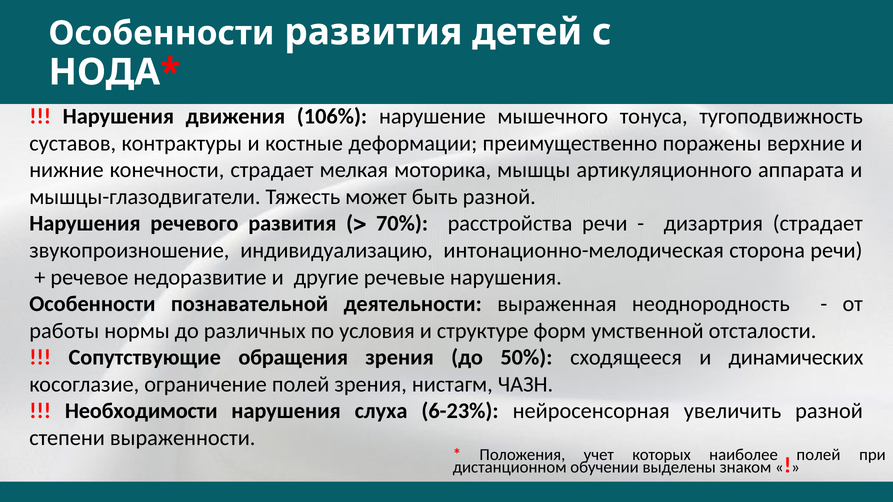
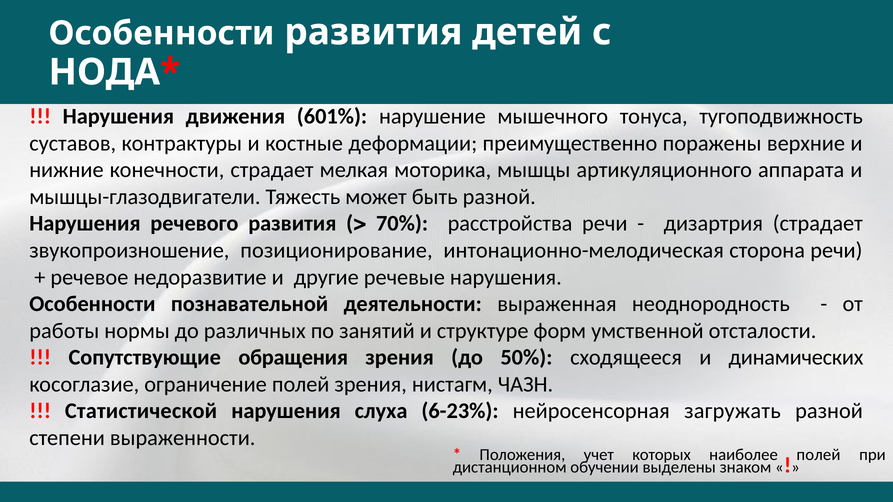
106%: 106% -> 601%
индивидуализацию: индивидуализацию -> позиционирование
условия: условия -> занятий
Необходимости: Необходимости -> Статистической
увеличить: увеличить -> загружать
